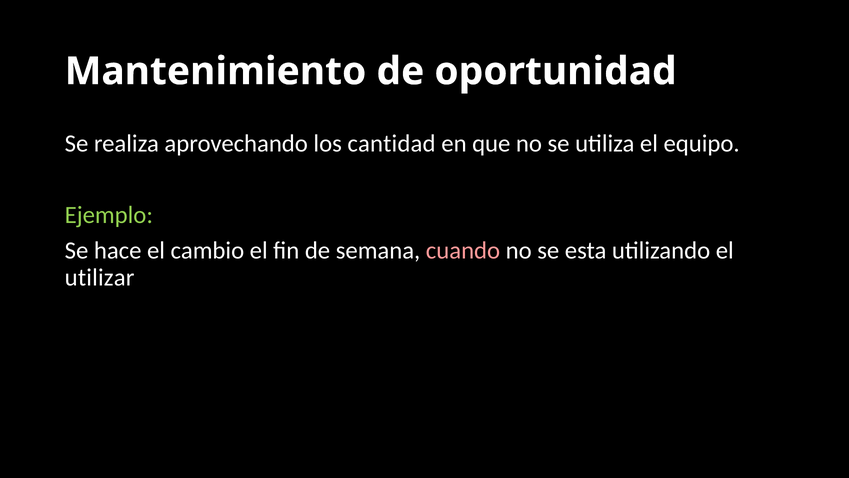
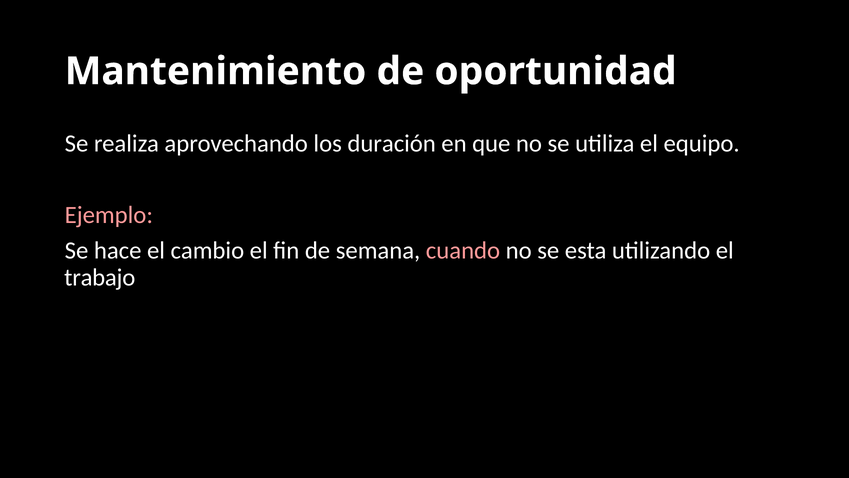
cantidad: cantidad -> duración
Ejemplo colour: light green -> pink
utilizar: utilizar -> trabajo
